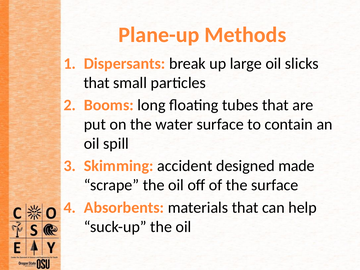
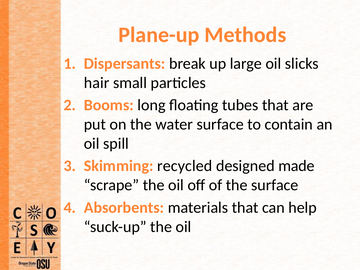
that at (97, 83): that -> hair
accident: accident -> recycled
